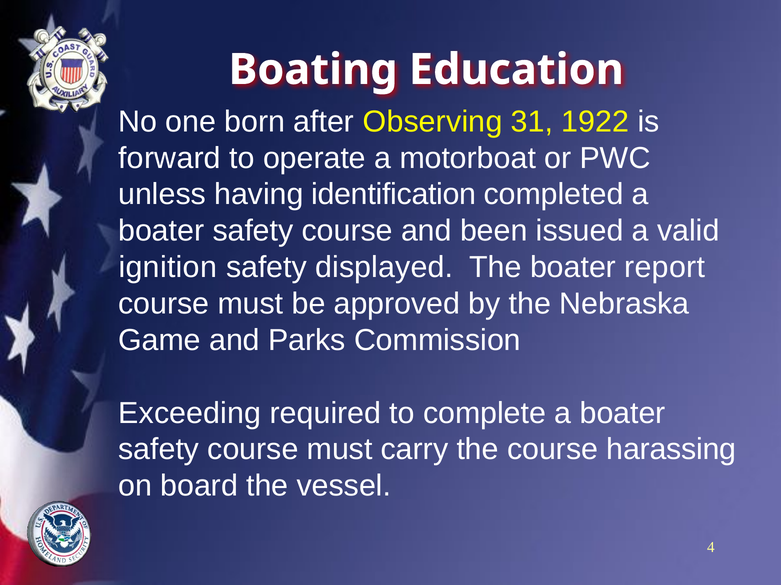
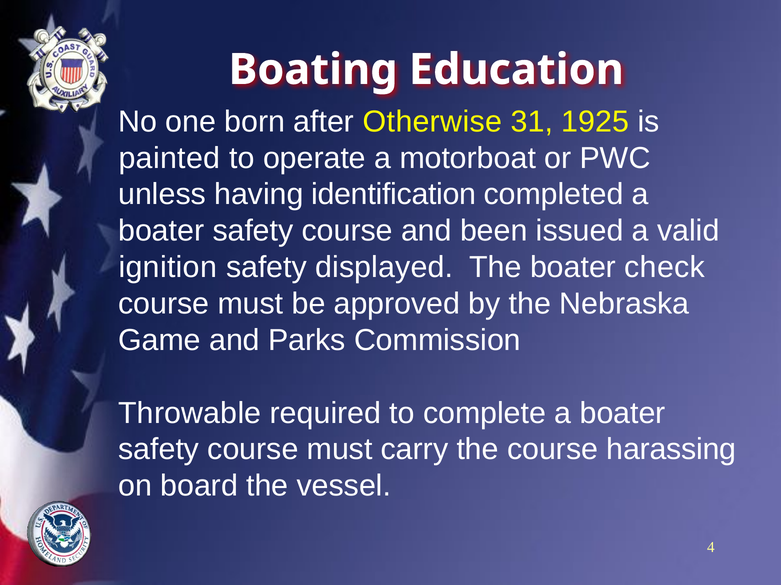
Observing: Observing -> Otherwise
1922: 1922 -> 1925
forward: forward -> painted
report: report -> check
Exceeding: Exceeding -> Throwable
